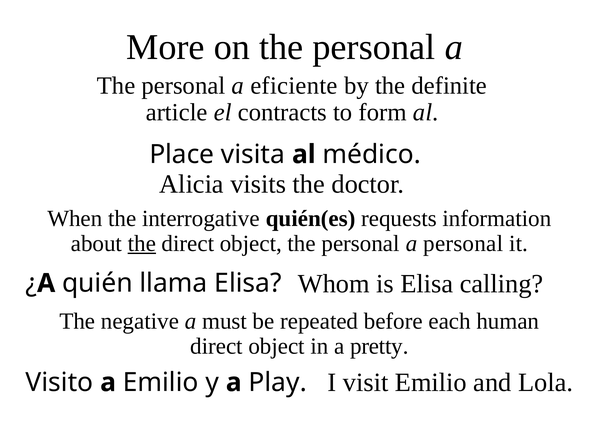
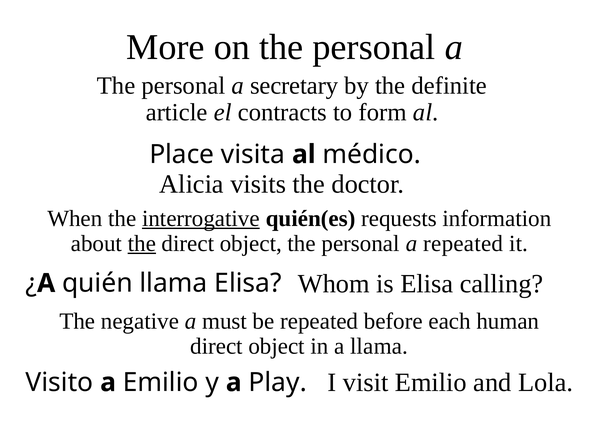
eficiente: eficiente -> secretary
interrogative underline: none -> present
a personal: personal -> repeated
a pretty: pretty -> llama
